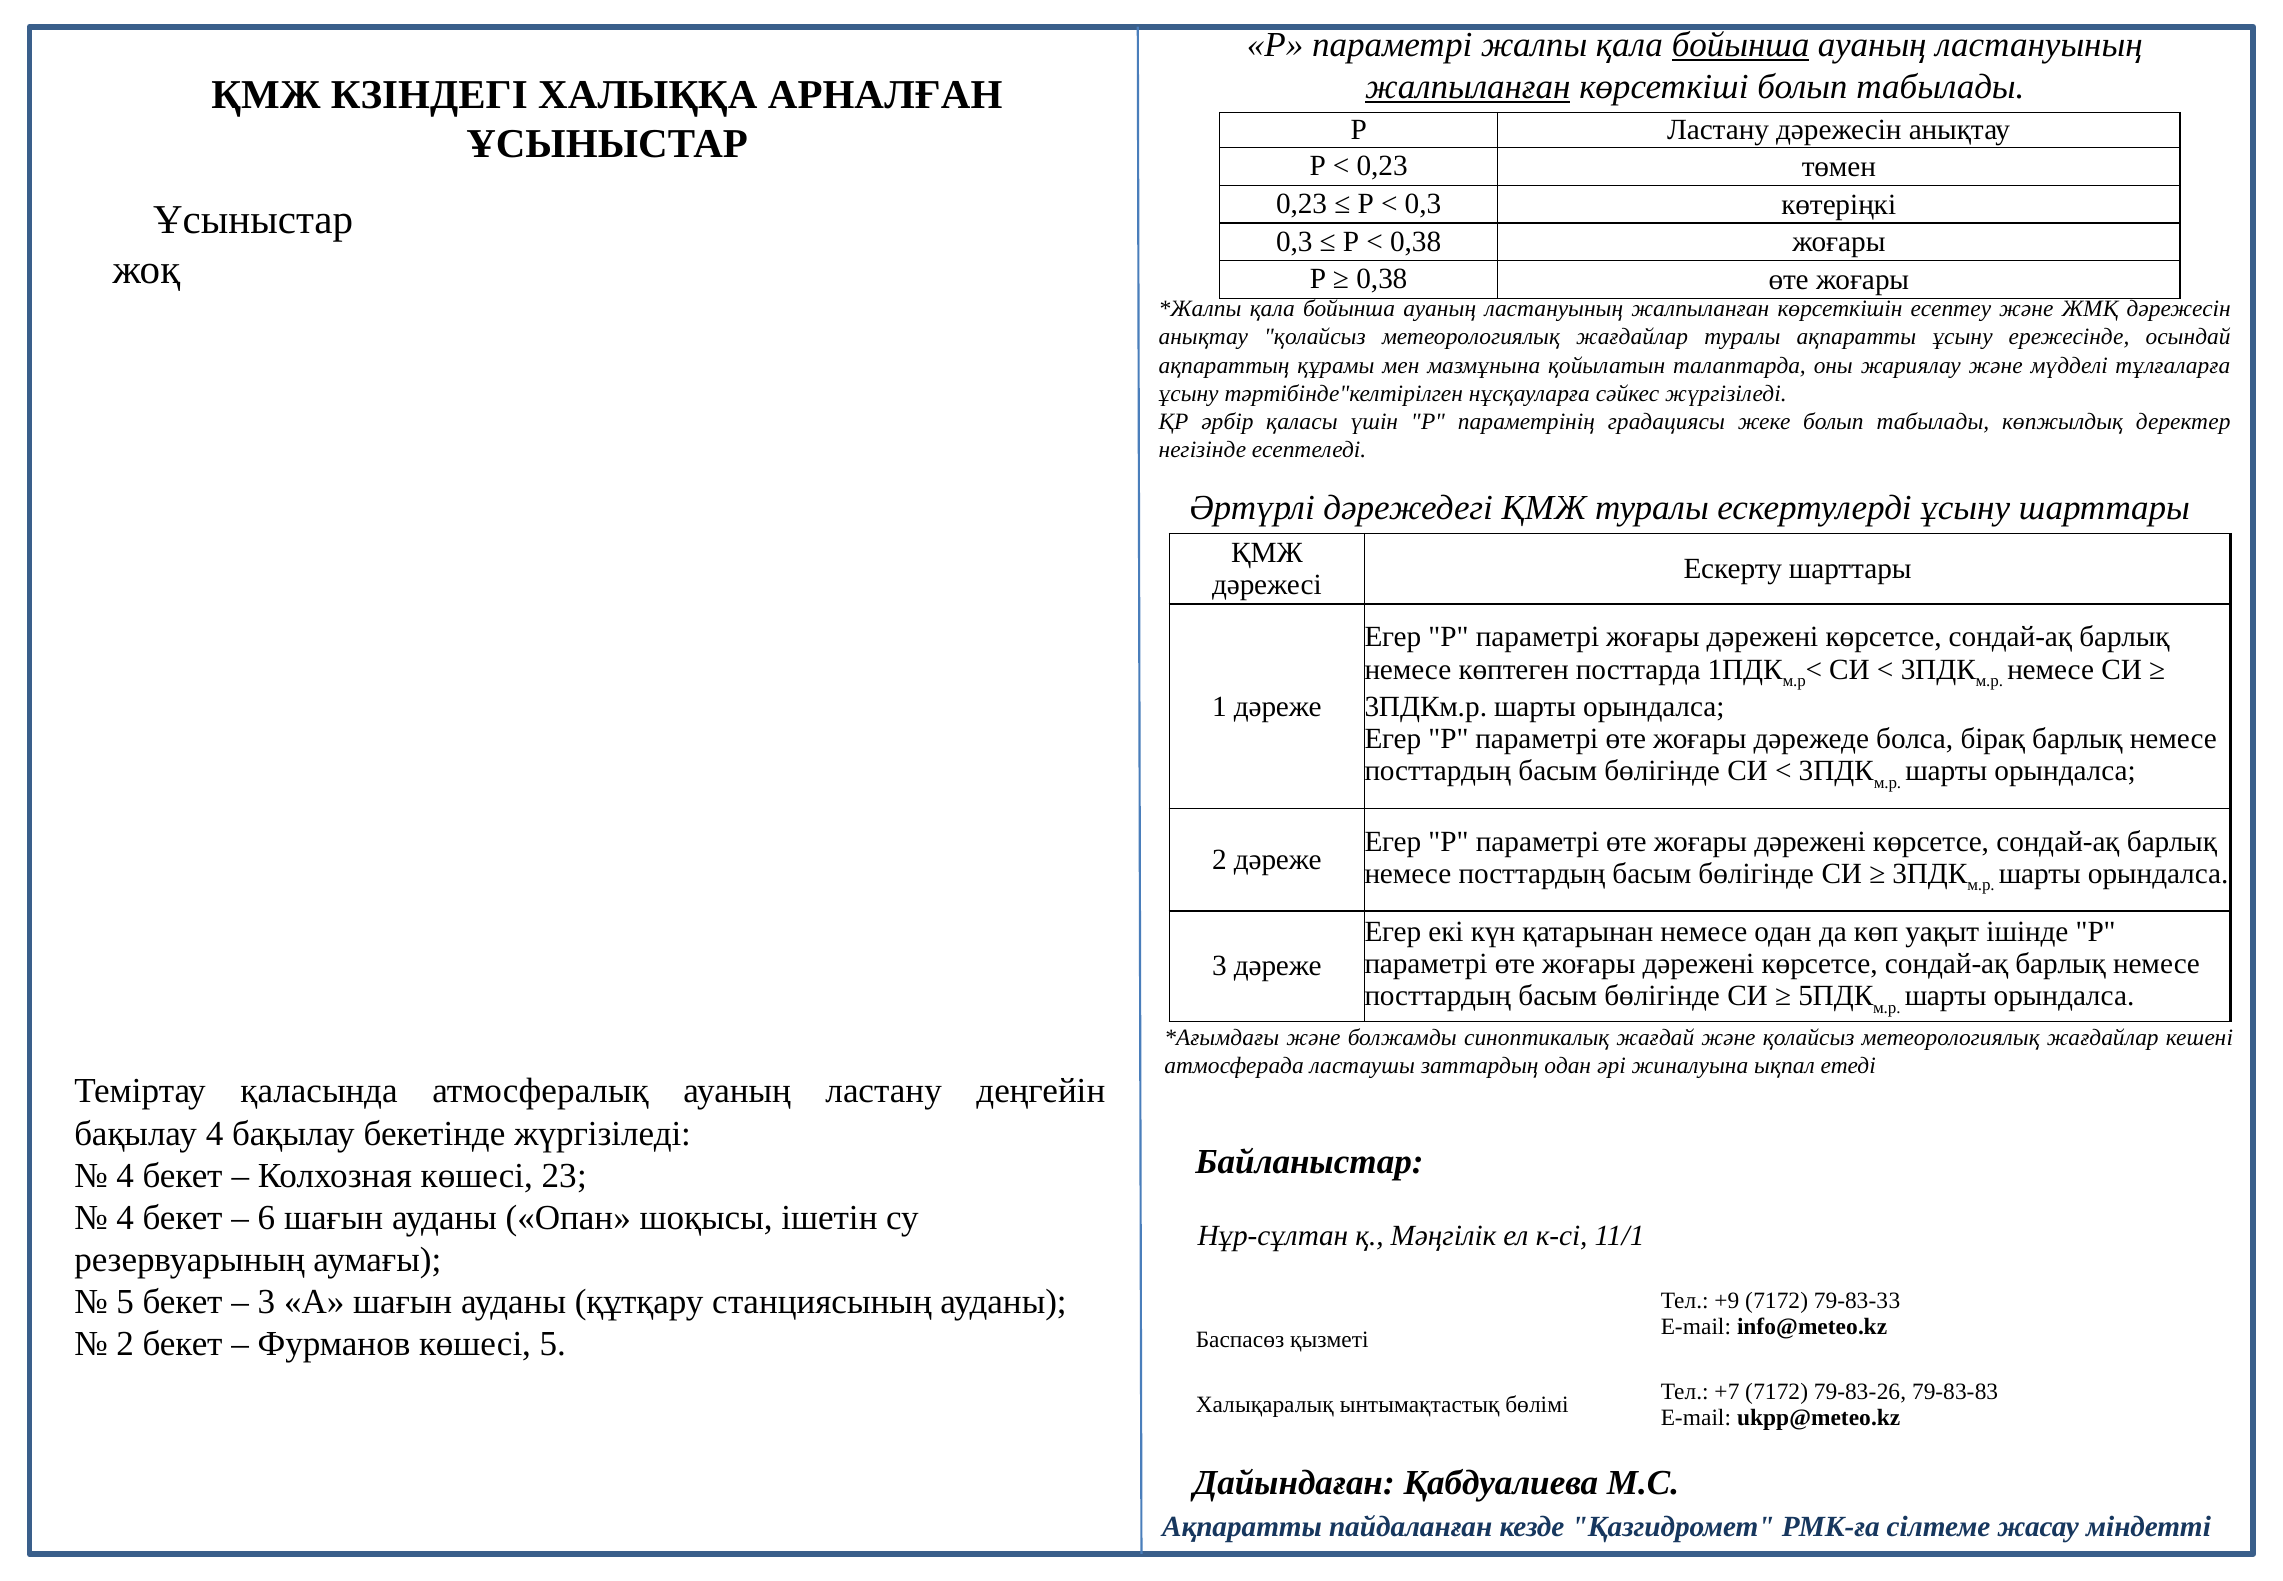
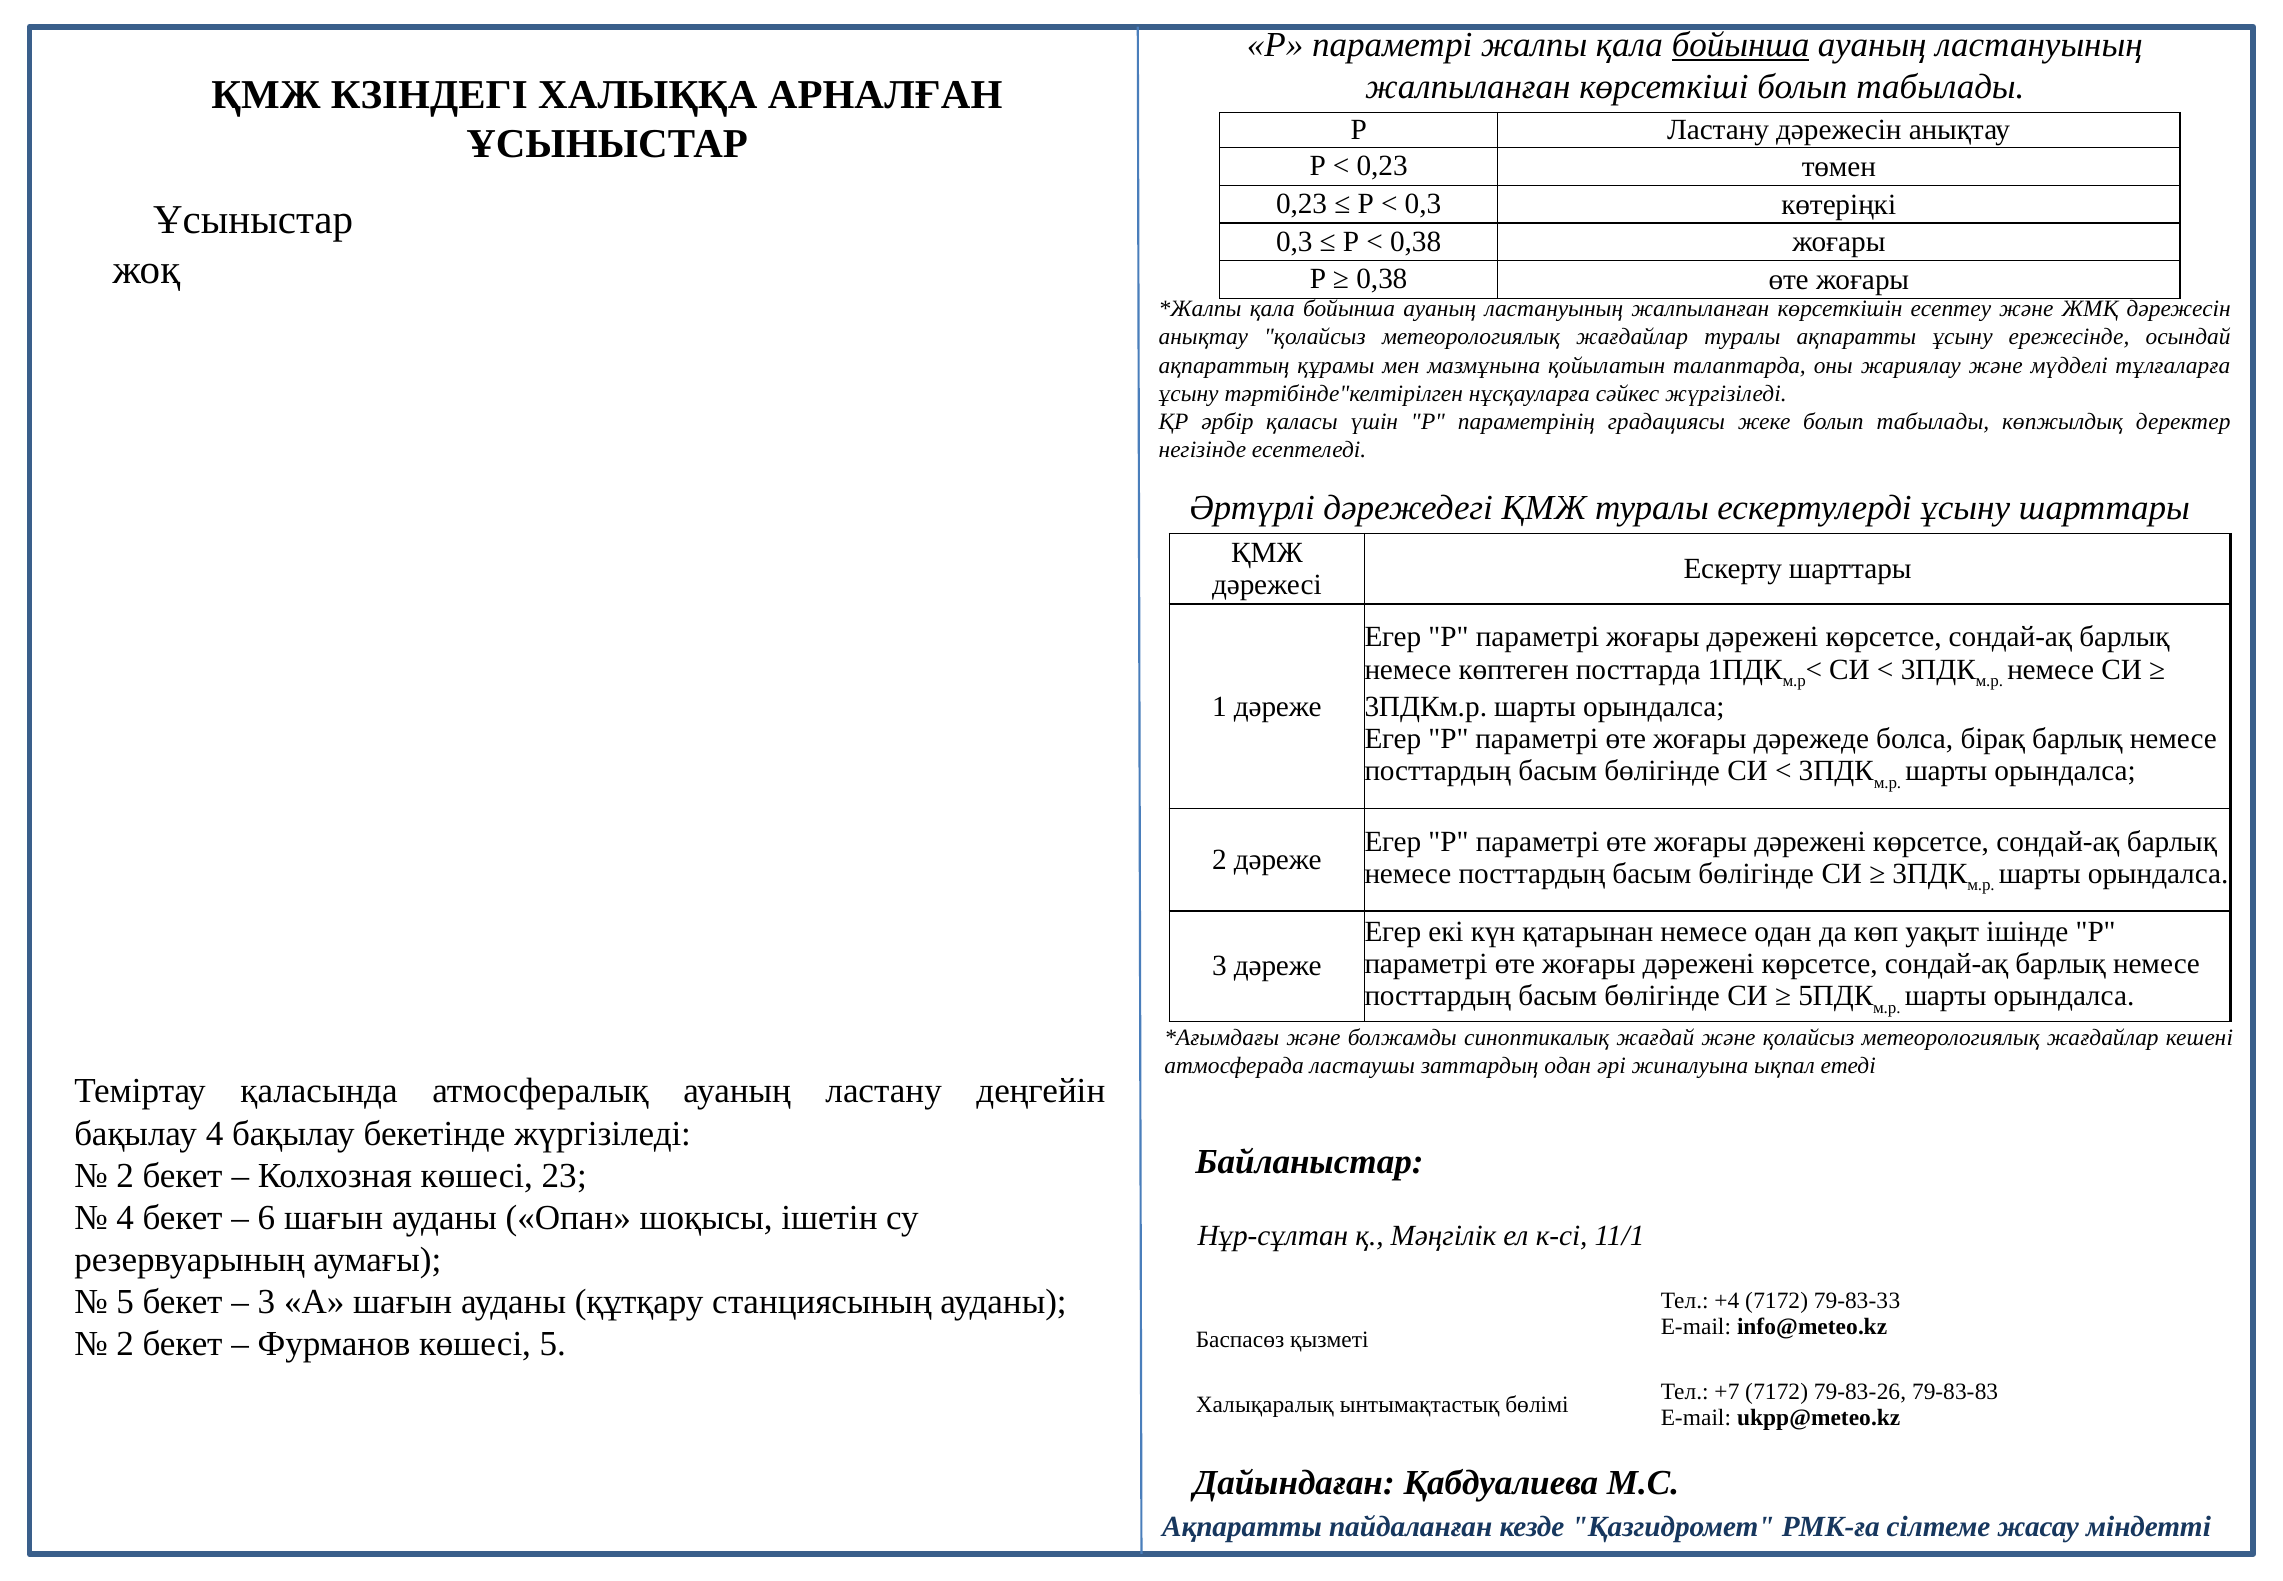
жалпыланған at (1468, 87) underline: present -> none
4 at (125, 1175): 4 -> 2
+9: +9 -> +4
